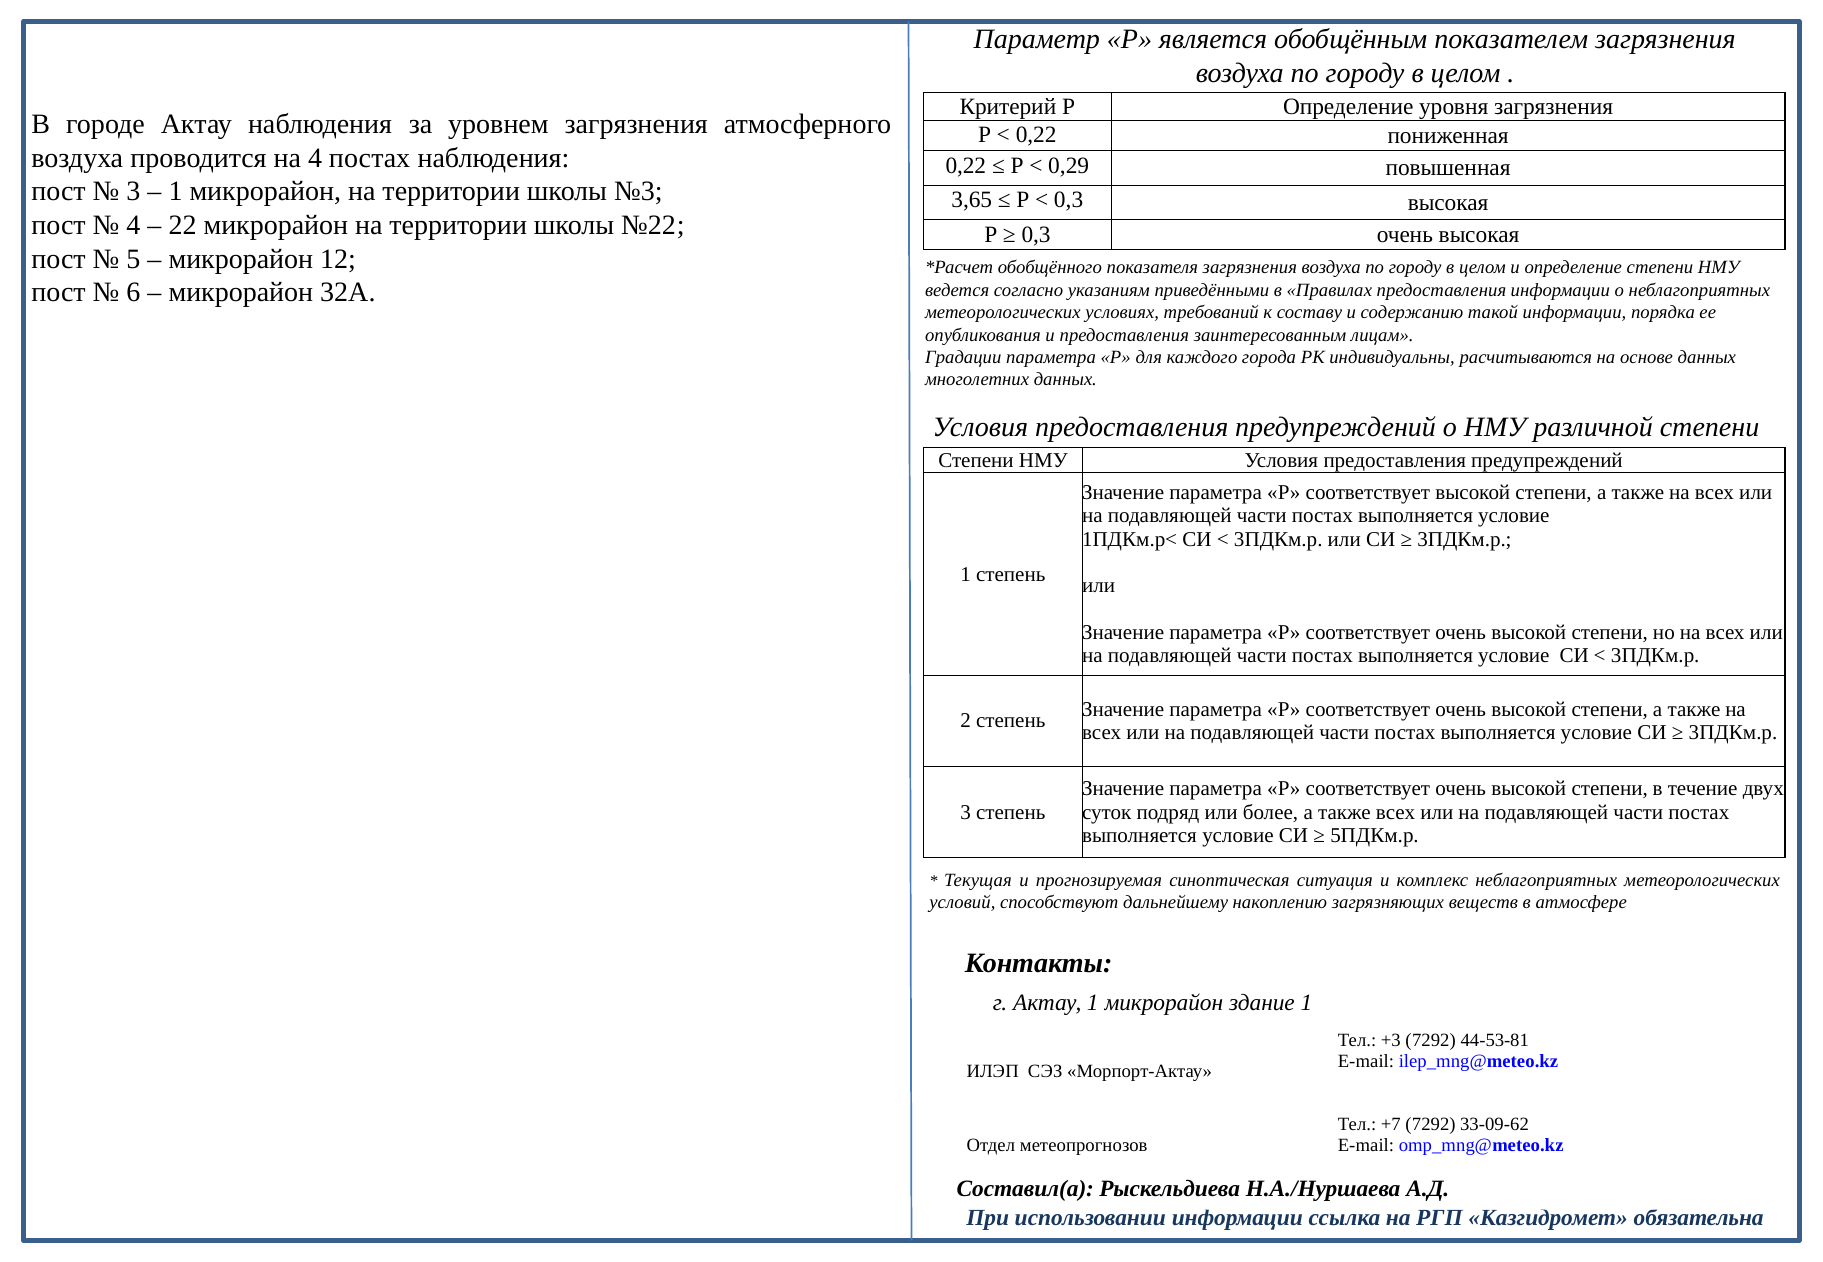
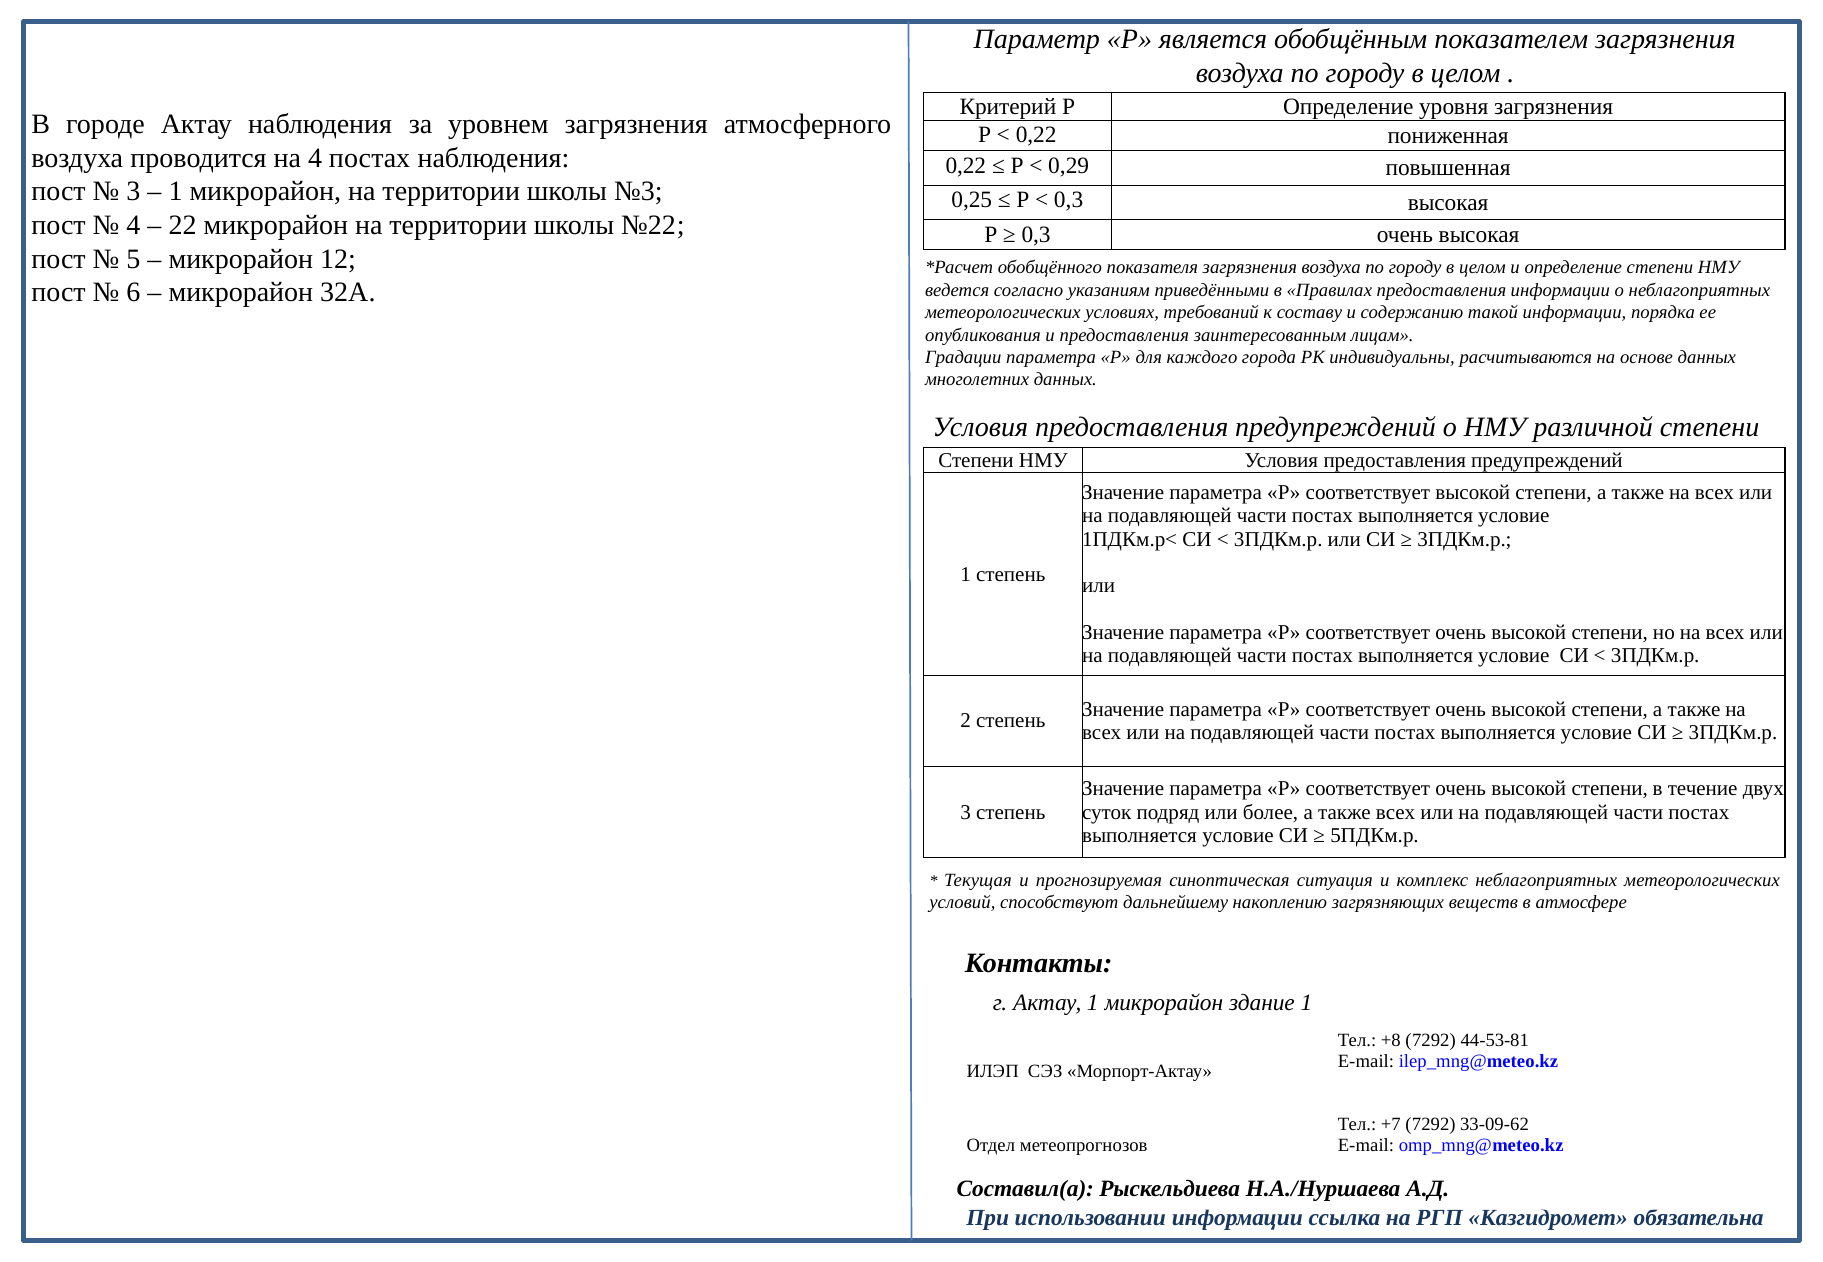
3,65: 3,65 -> 0,25
+3: +3 -> +8
